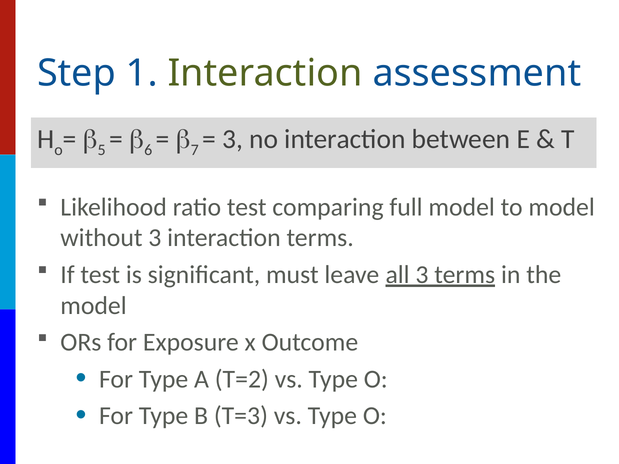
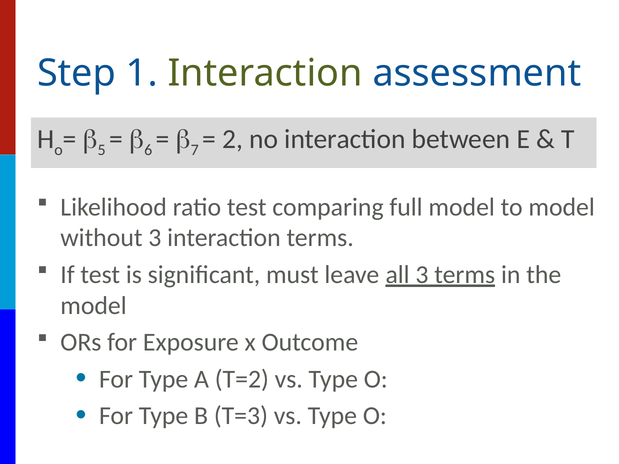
3 at (232, 139): 3 -> 2
